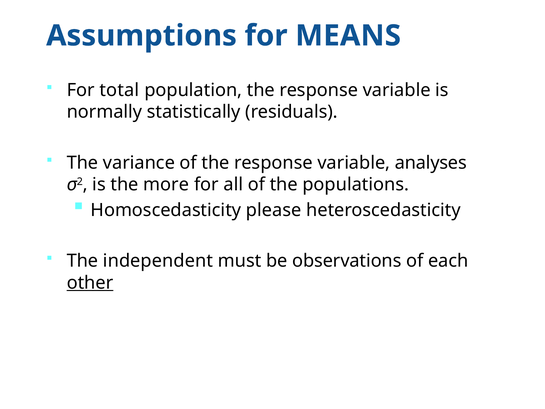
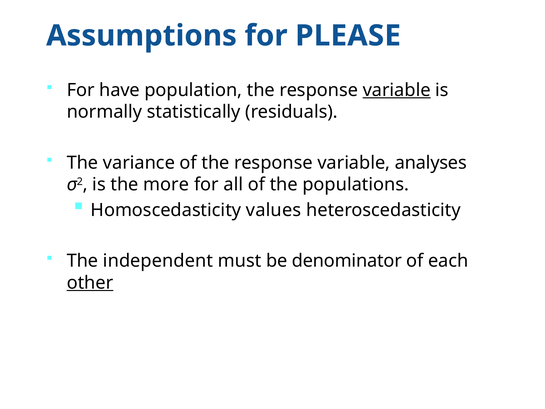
MEANS: MEANS -> PLEASE
total: total -> have
variable at (397, 90) underline: none -> present
please: please -> values
observations: observations -> denominator
